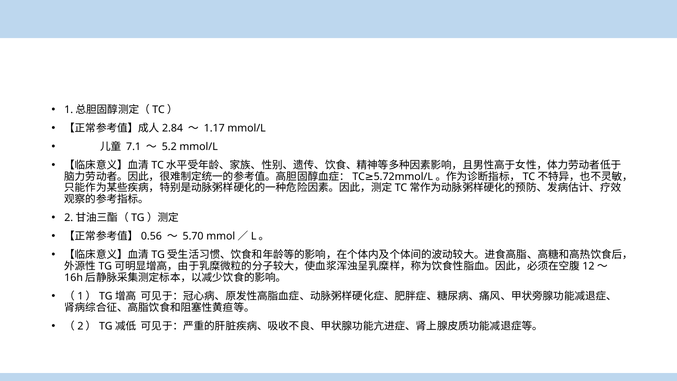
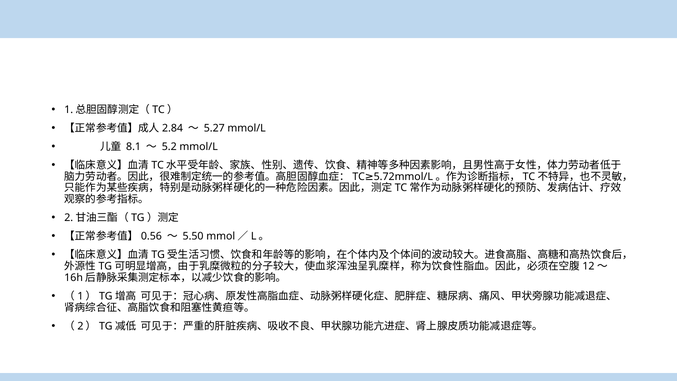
1.17: 1.17 -> 5.27
7.1: 7.1 -> 8.1
5.70: 5.70 -> 5.50
